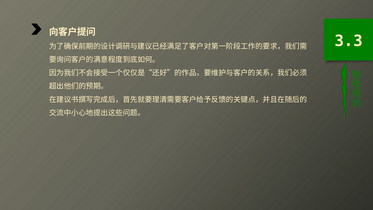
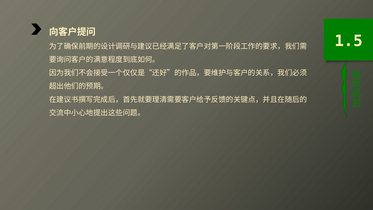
3.3: 3.3 -> 1.5
